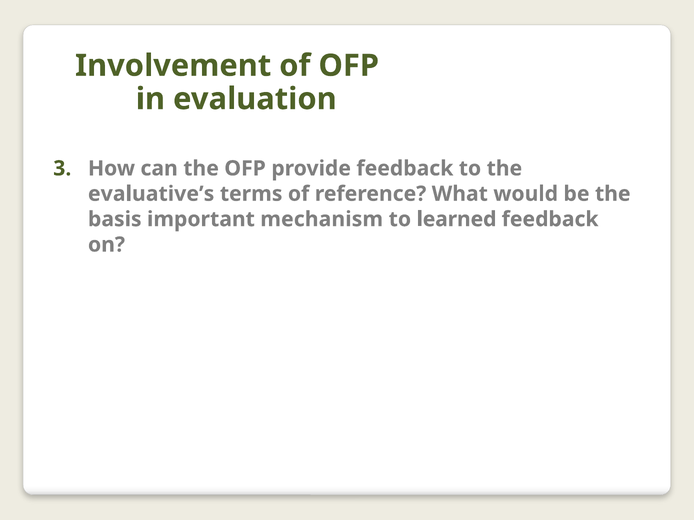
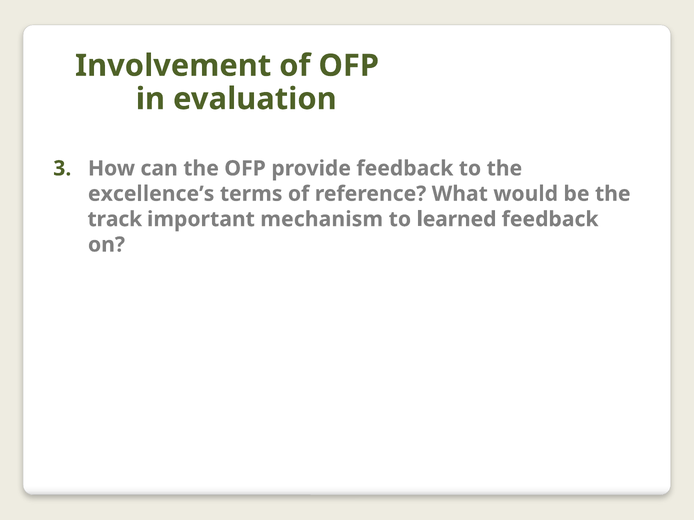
evaluative’s: evaluative’s -> excellence’s
basis: basis -> track
